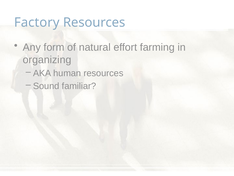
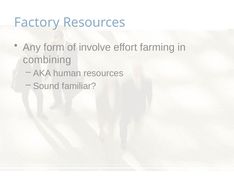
natural: natural -> involve
organizing: organizing -> combining
